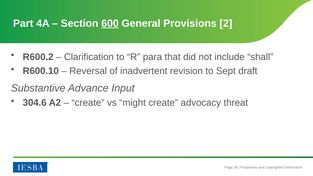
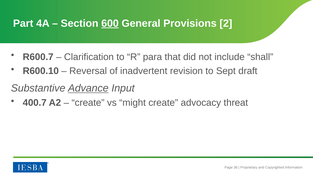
R600.2: R600.2 -> R600.7
Advance underline: none -> present
304.6: 304.6 -> 400.7
